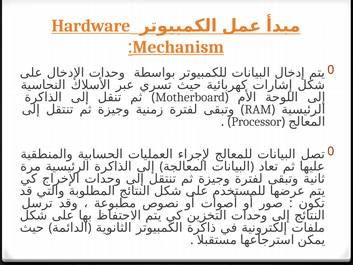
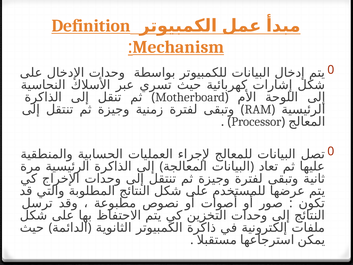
Hardware: Hardware -> Definition
